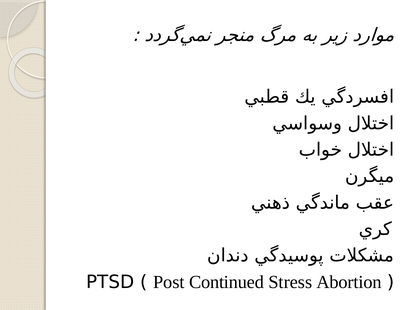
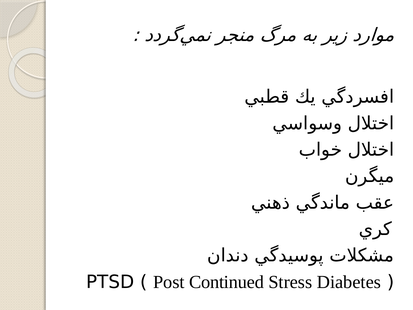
Abortion: Abortion -> Diabetes
